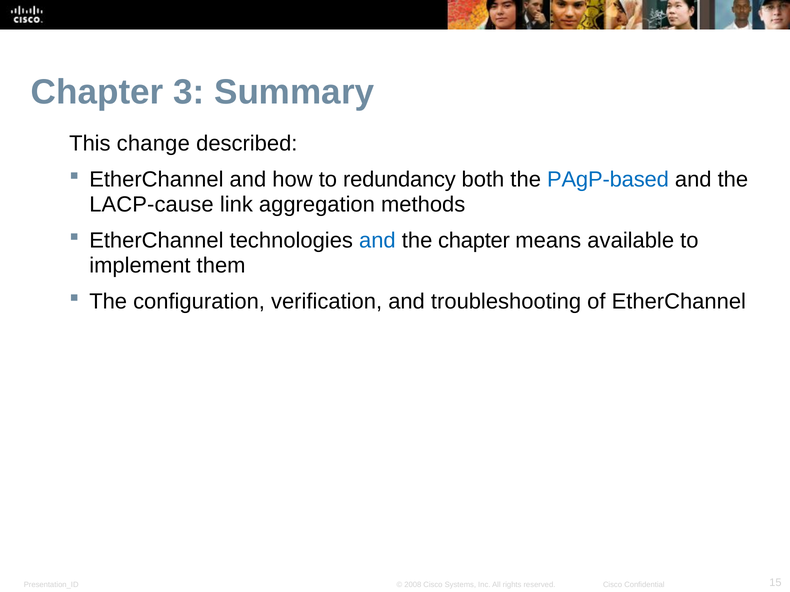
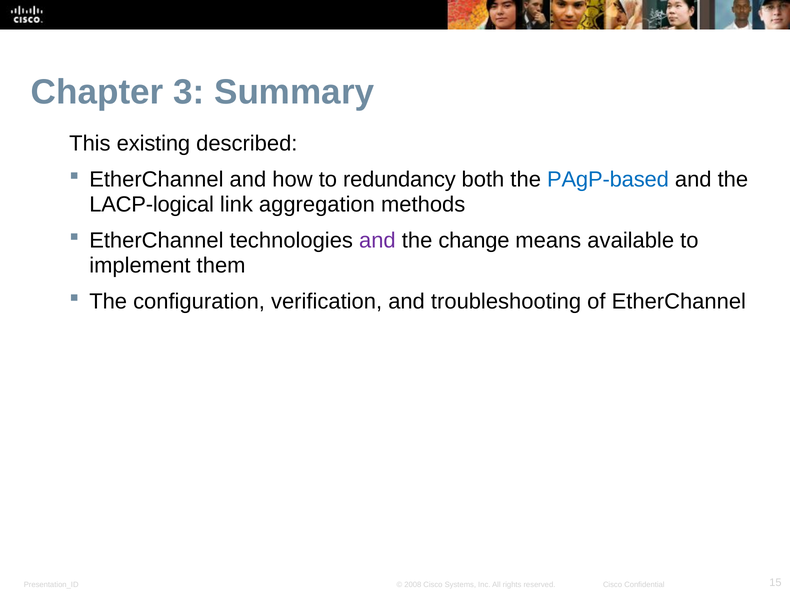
change: change -> existing
LACP-cause: LACP-cause -> LACP-logical
and at (377, 241) colour: blue -> purple
the chapter: chapter -> change
